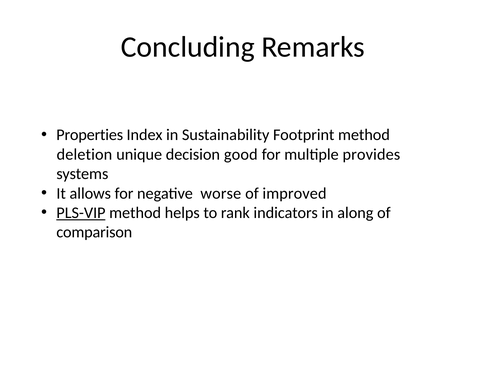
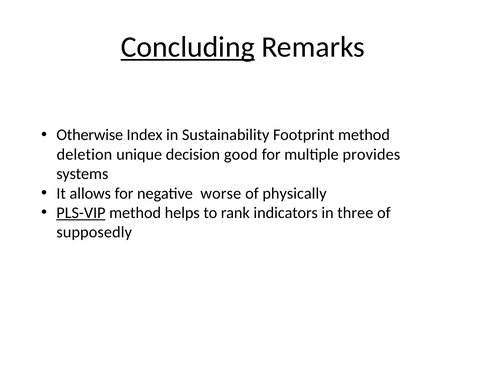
Concluding underline: none -> present
Properties: Properties -> Otherwise
improved: improved -> physically
along: along -> three
comparison: comparison -> supposedly
